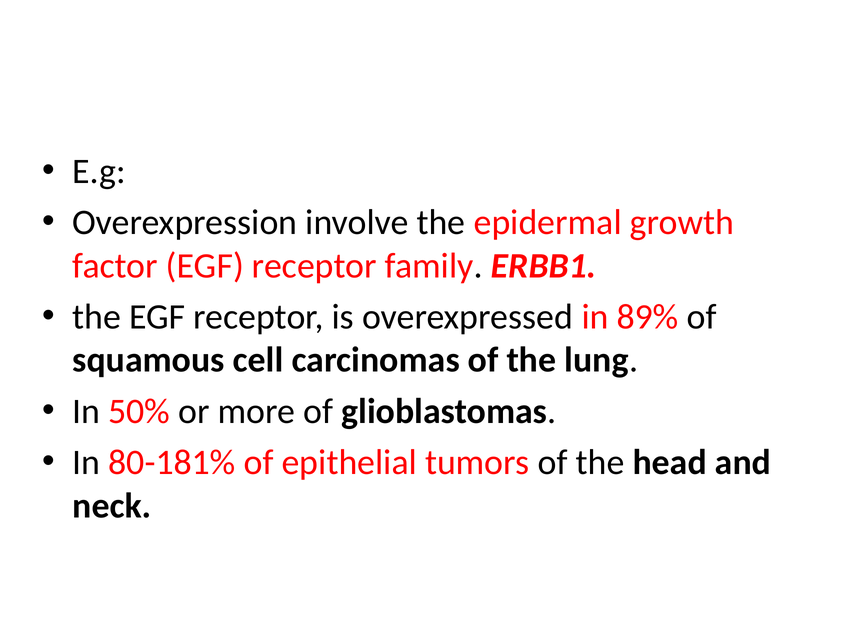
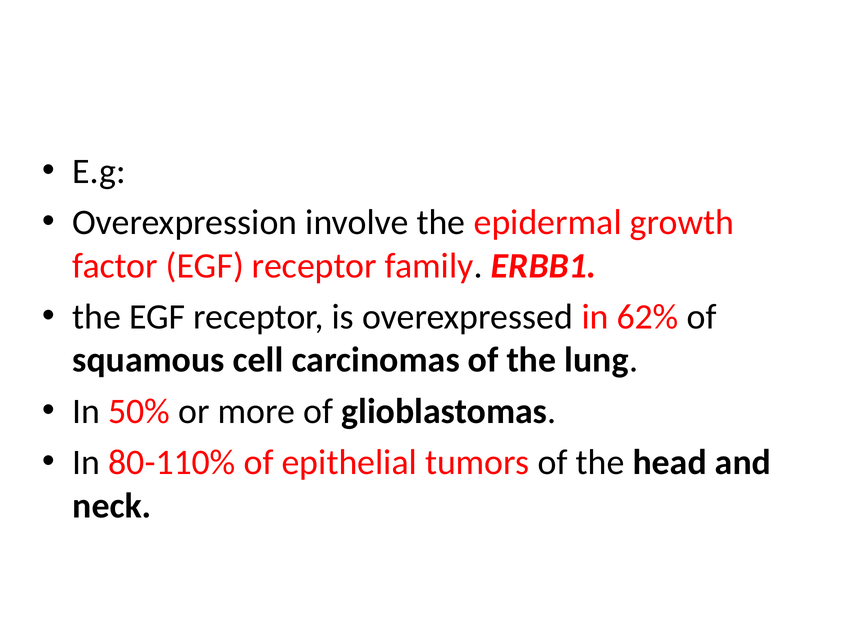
89%: 89% -> 62%
80-181%: 80-181% -> 80-110%
